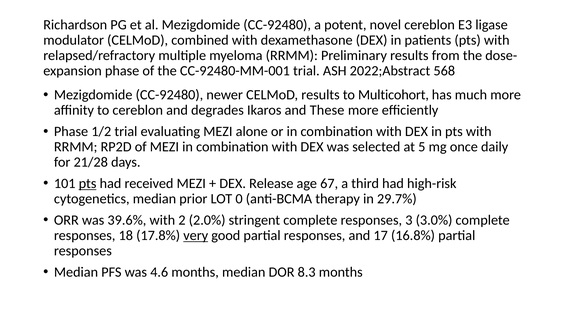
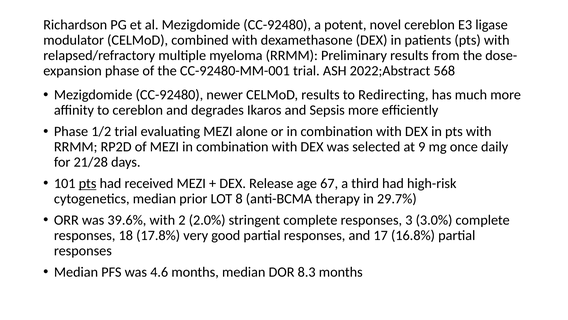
Multicohort: Multicohort -> Redirecting
These: These -> Sepsis
5: 5 -> 9
0: 0 -> 8
very underline: present -> none
